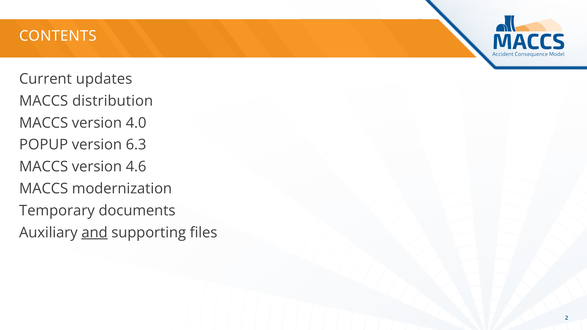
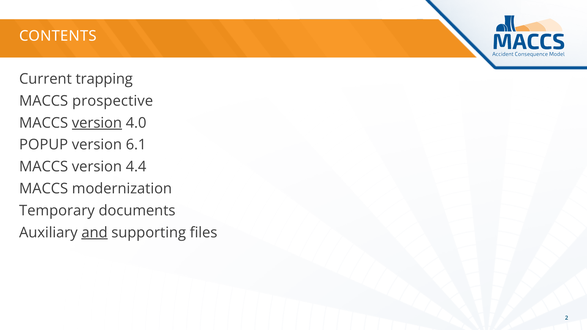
updates: updates -> trapping
distribution: distribution -> prospective
version at (97, 123) underline: none -> present
6.3: 6.3 -> 6.1
4.6: 4.6 -> 4.4
